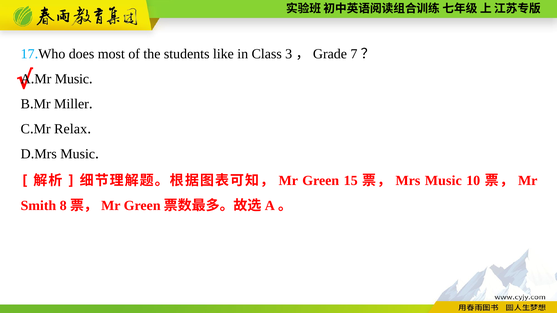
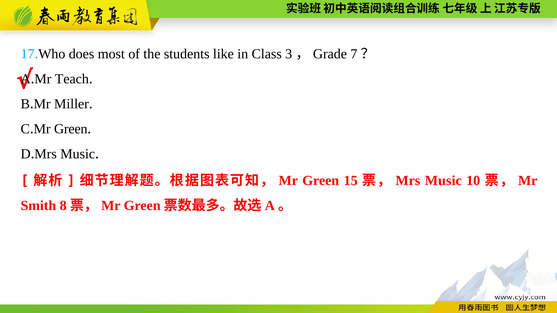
Music at (72, 79): Music -> Teach
Relax at (71, 129): Relax -> Green
